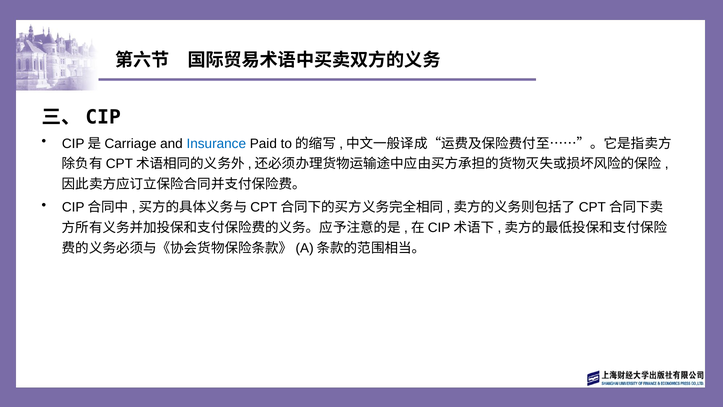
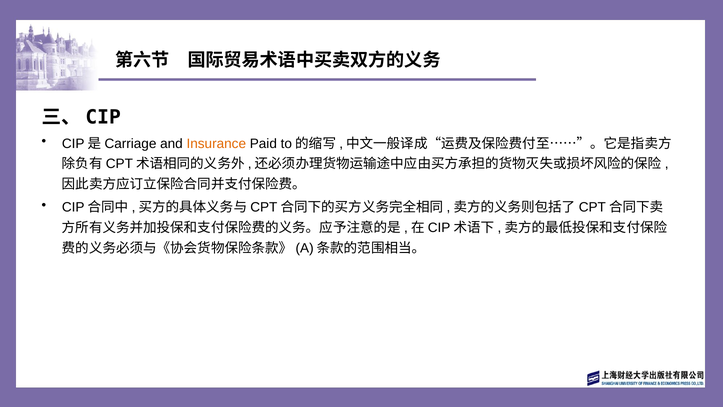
Insurance colour: blue -> orange
